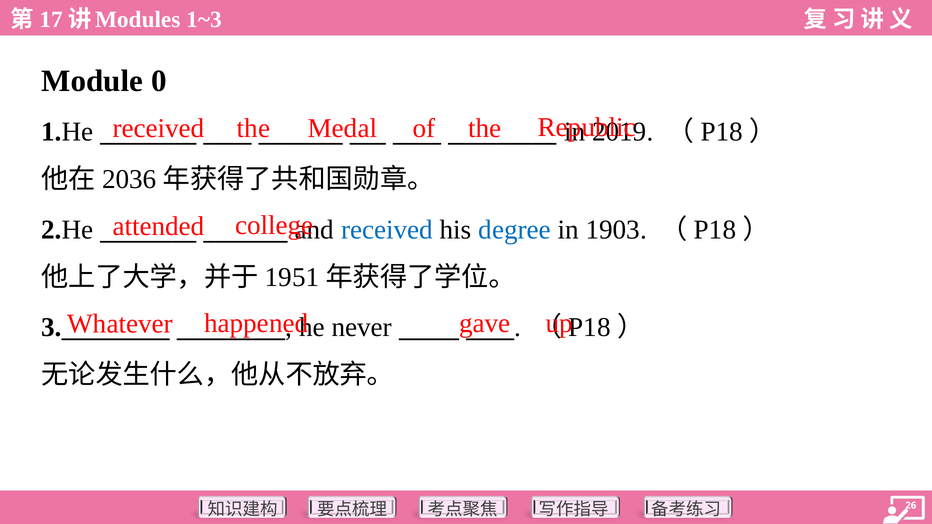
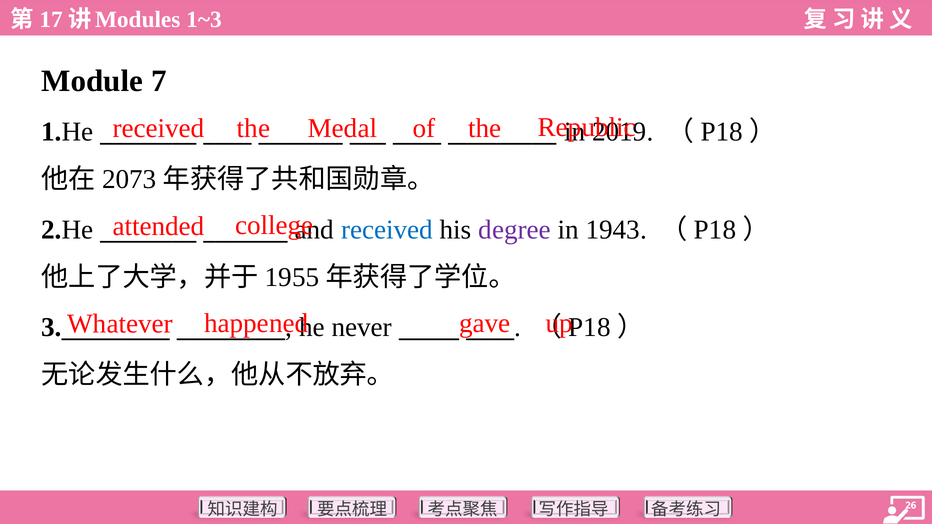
0: 0 -> 7
2036: 2036 -> 2073
degree colour: blue -> purple
1903: 1903 -> 1943
1951: 1951 -> 1955
